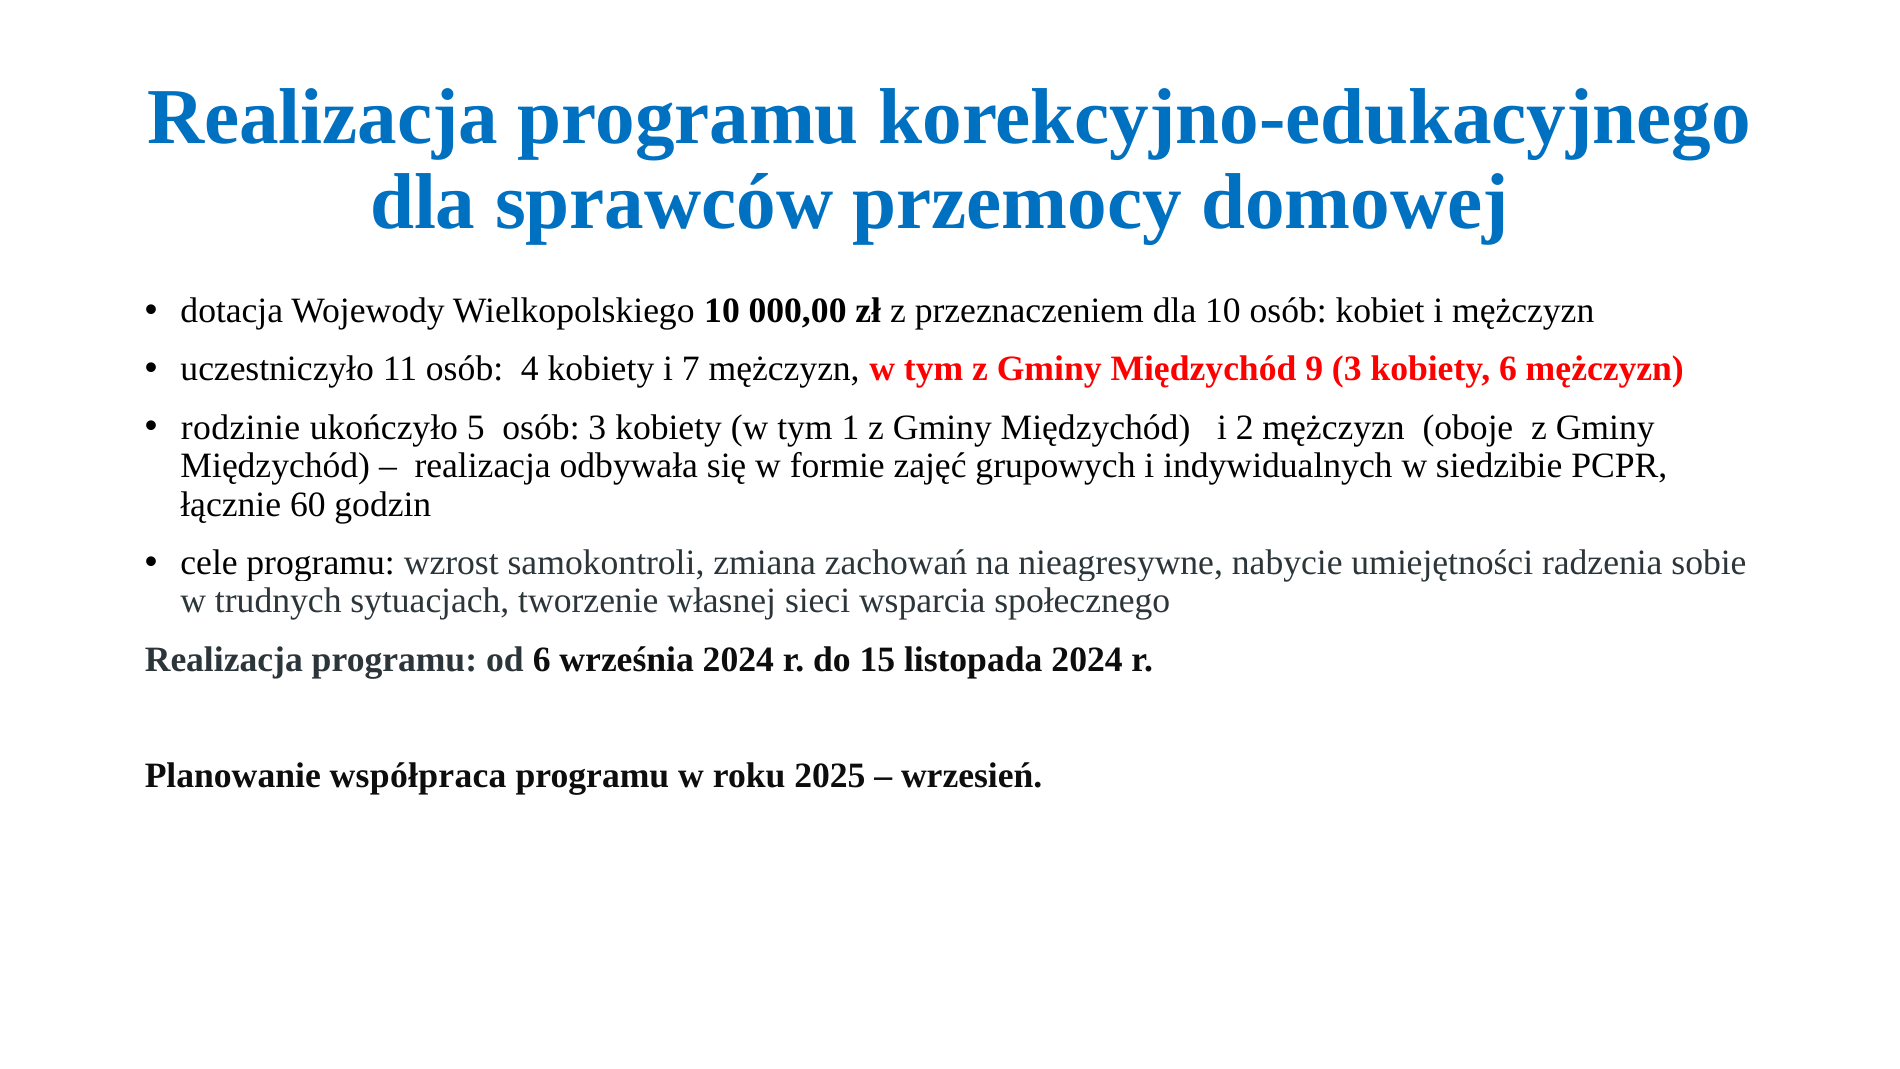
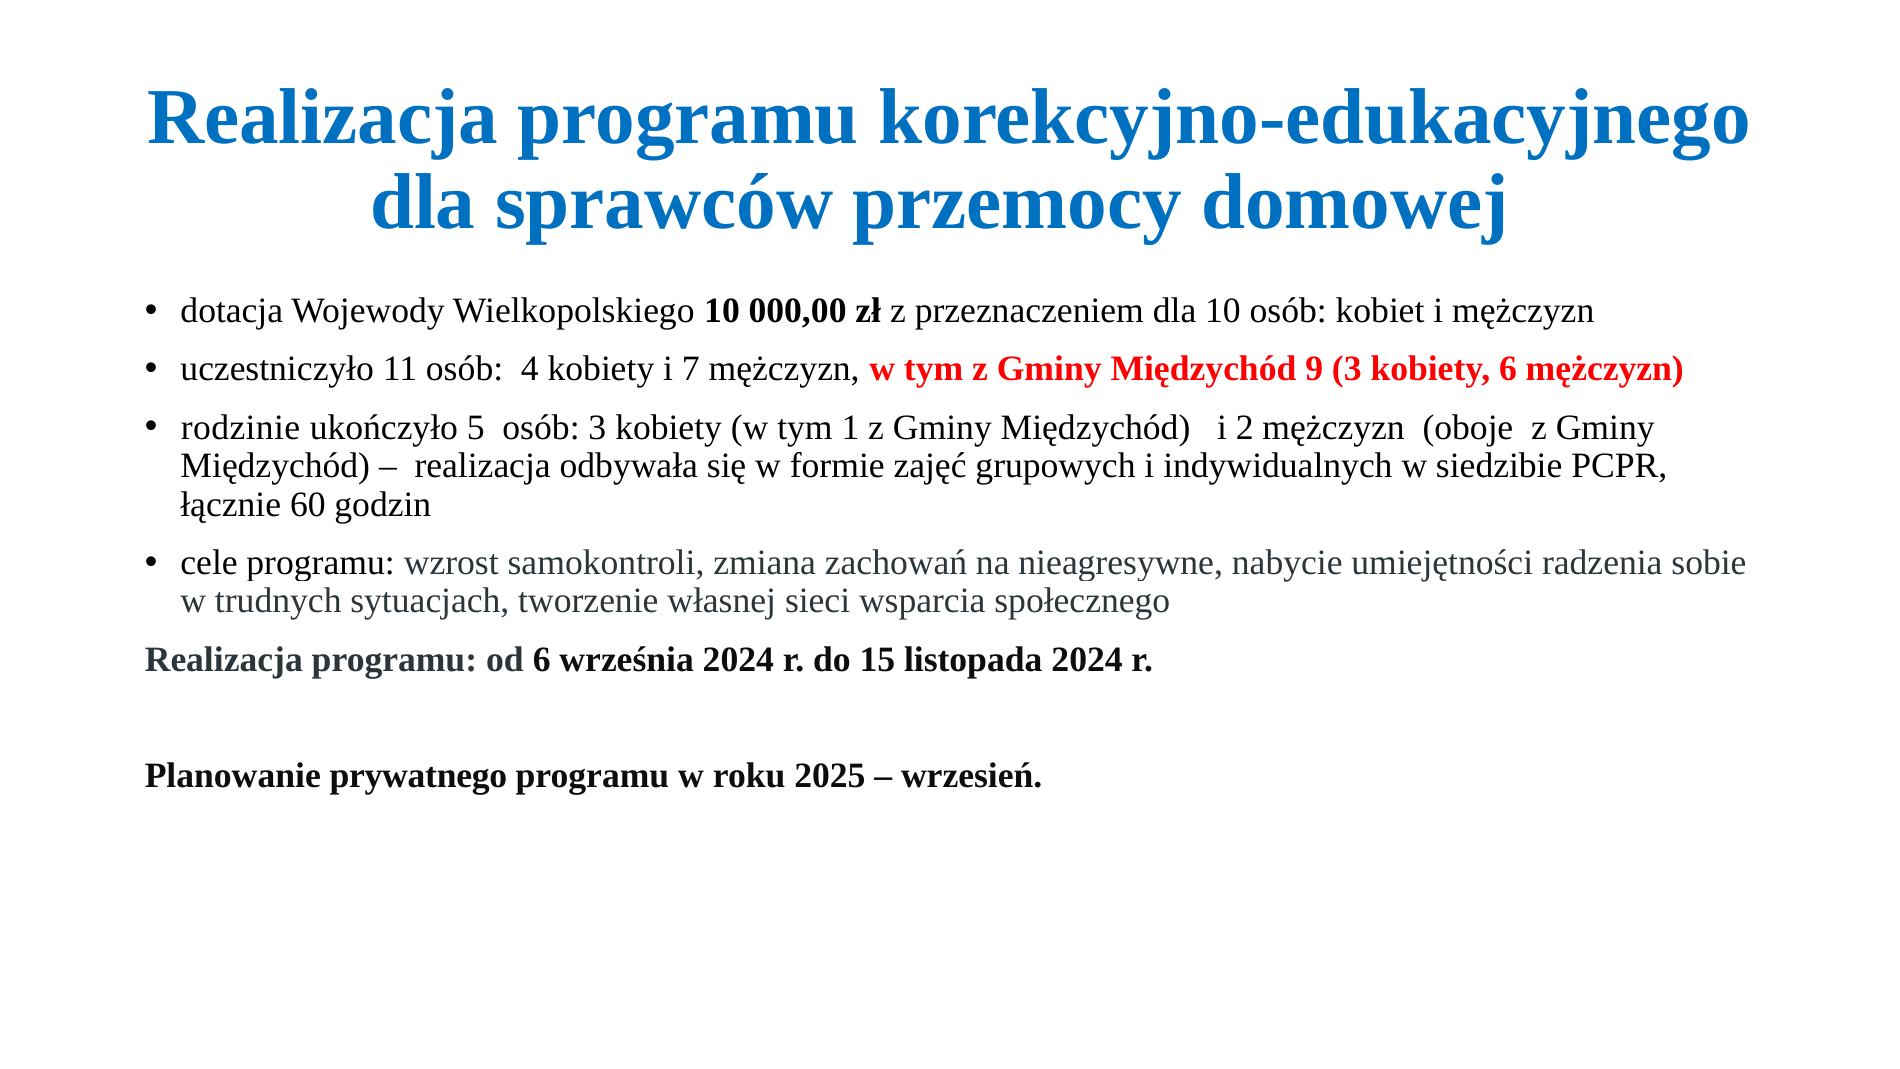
współpraca: współpraca -> prywatnego
